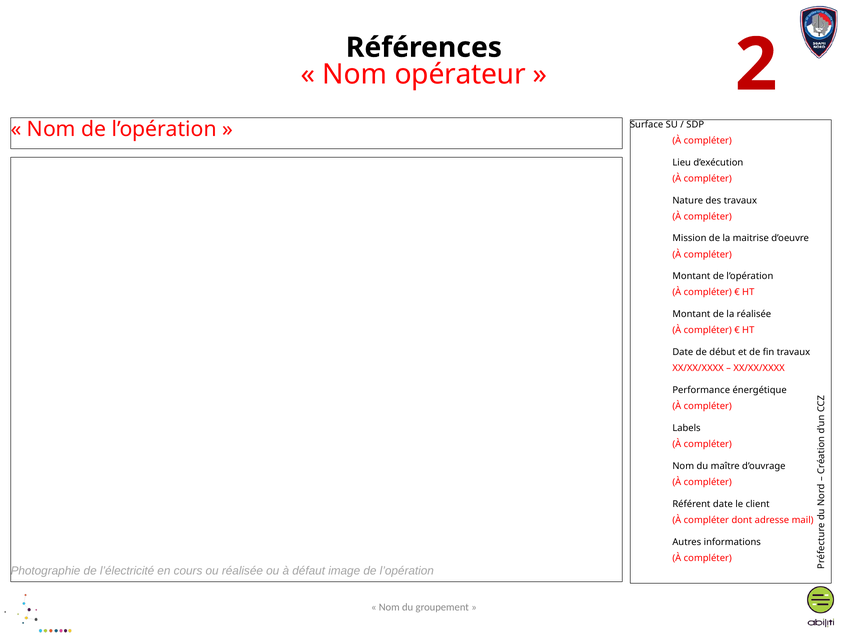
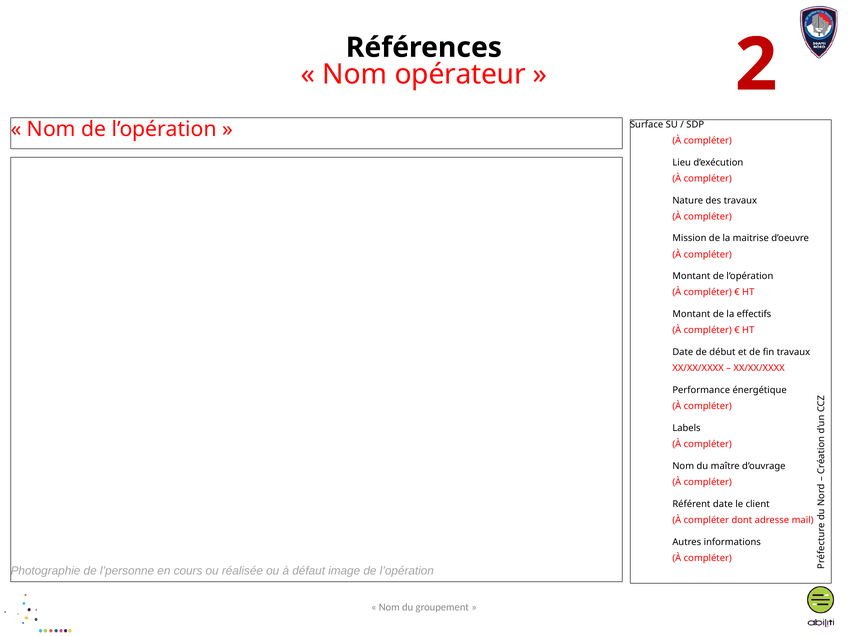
la réalisée: réalisée -> effectifs
l’électricité: l’électricité -> l’personne
